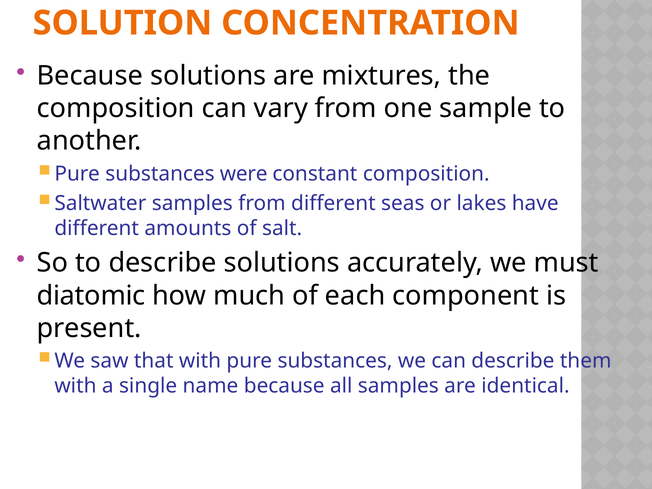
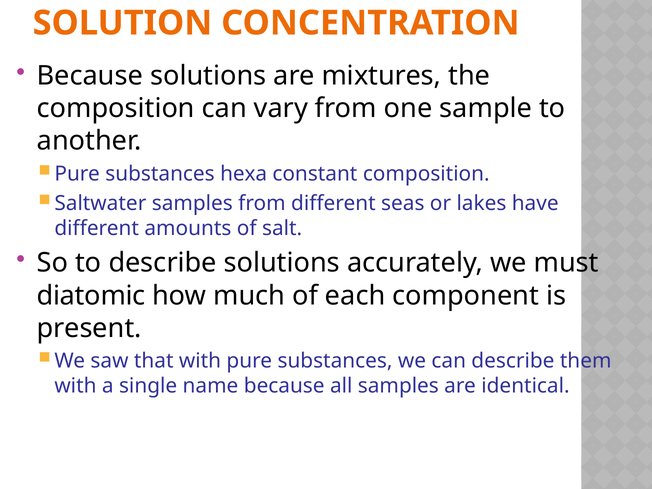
were: were -> hexa
